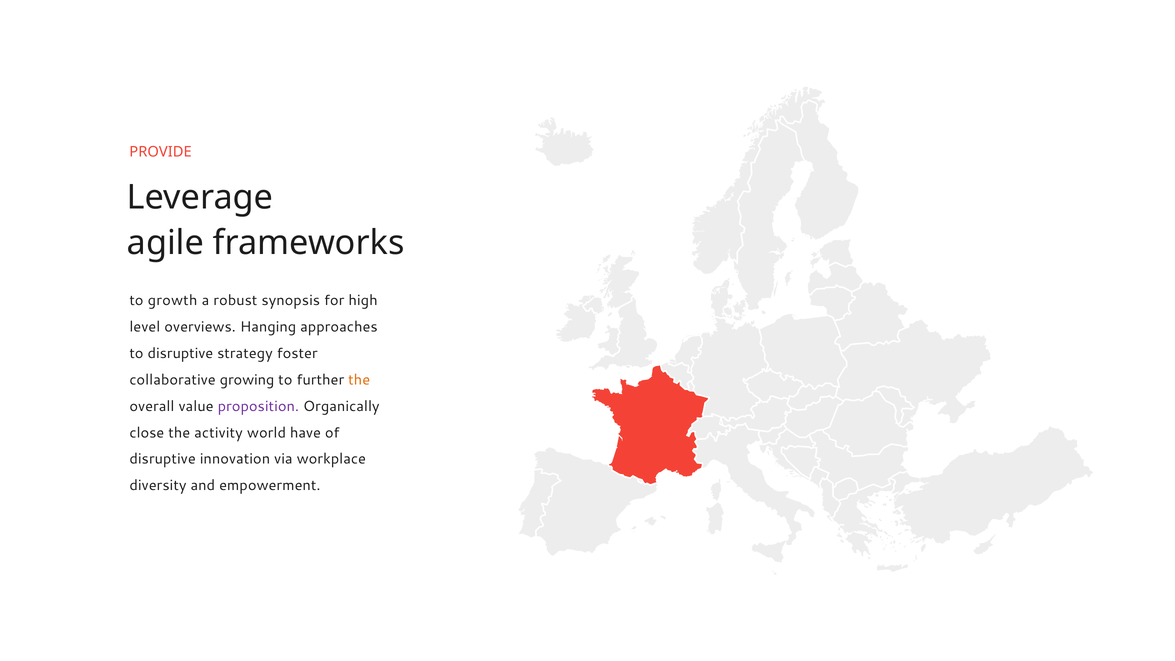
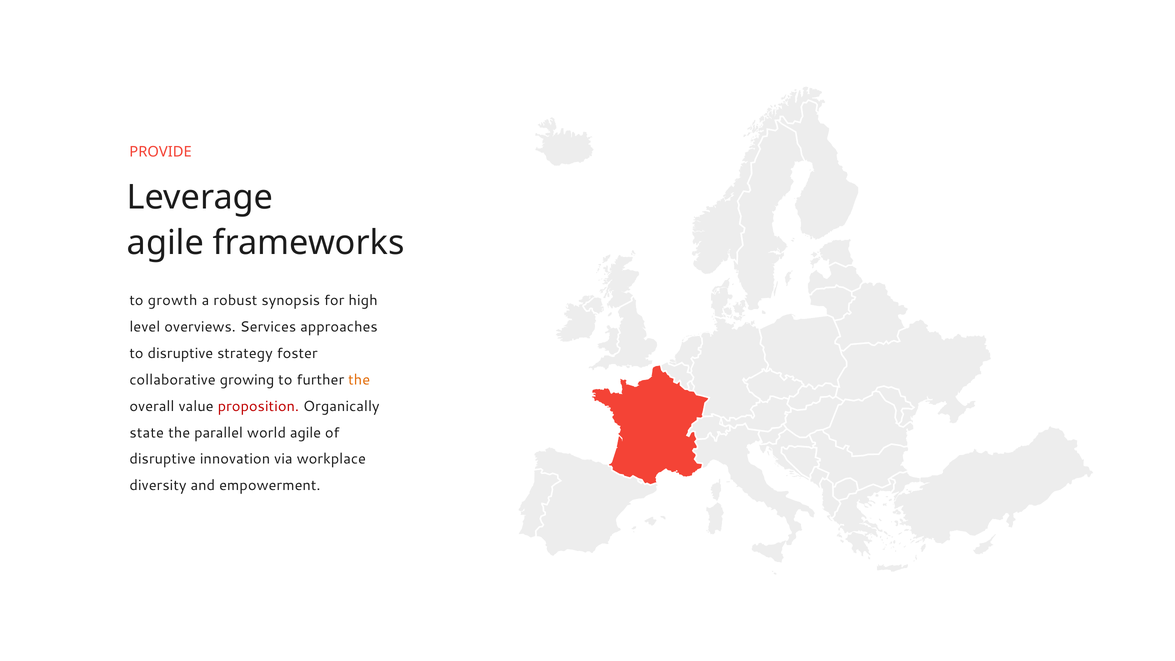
Hanging: Hanging -> Services
proposition colour: purple -> red
close: close -> state
activity: activity -> parallel
world have: have -> agile
